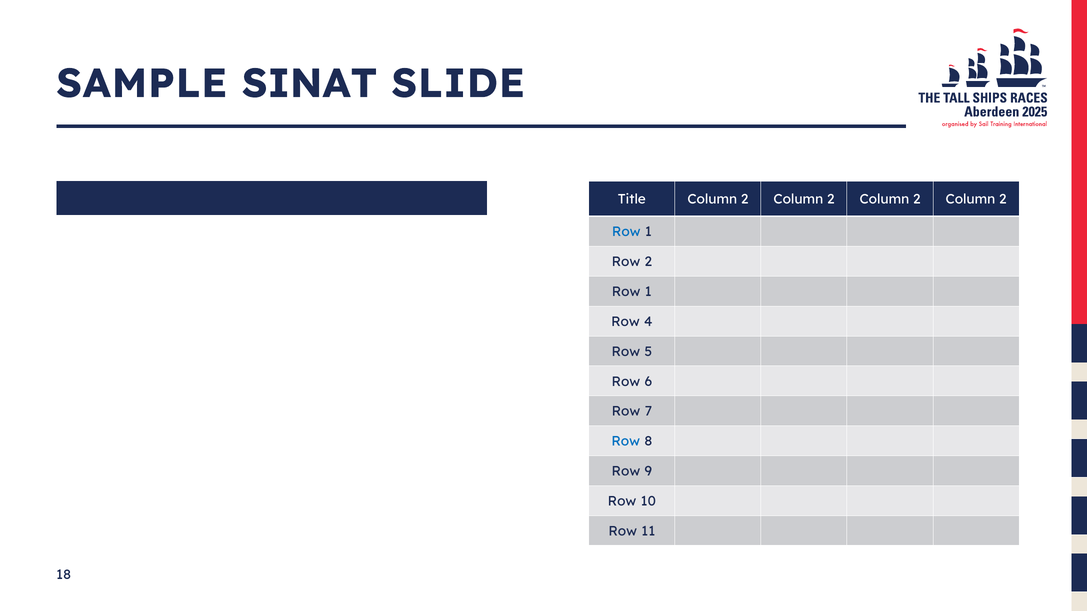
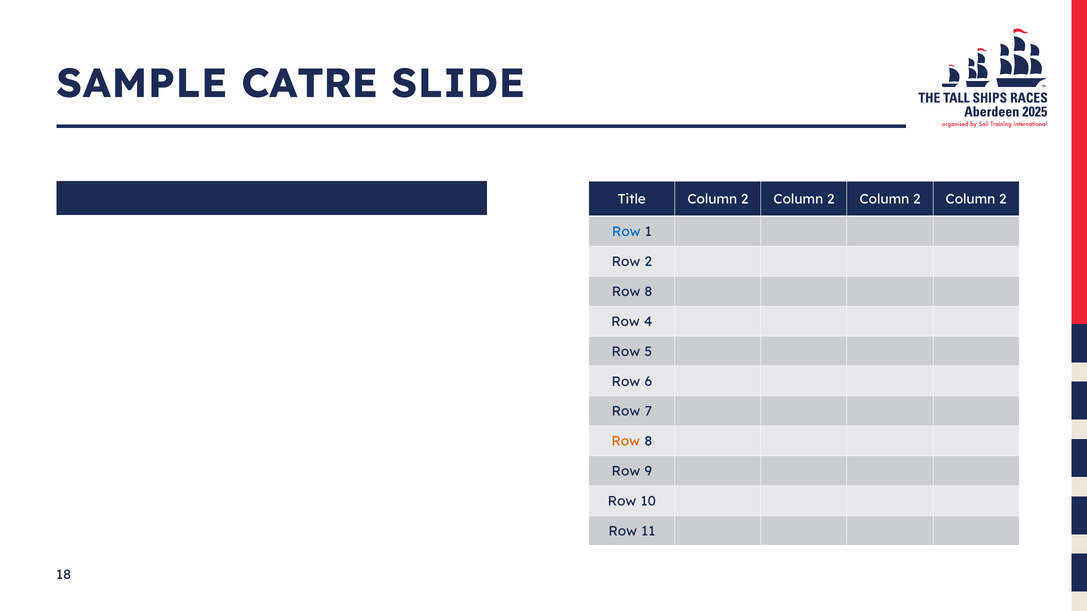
SINAT: SINAT -> CATRE
1 at (648, 292): 1 -> 8
Row at (626, 442) colour: blue -> orange
